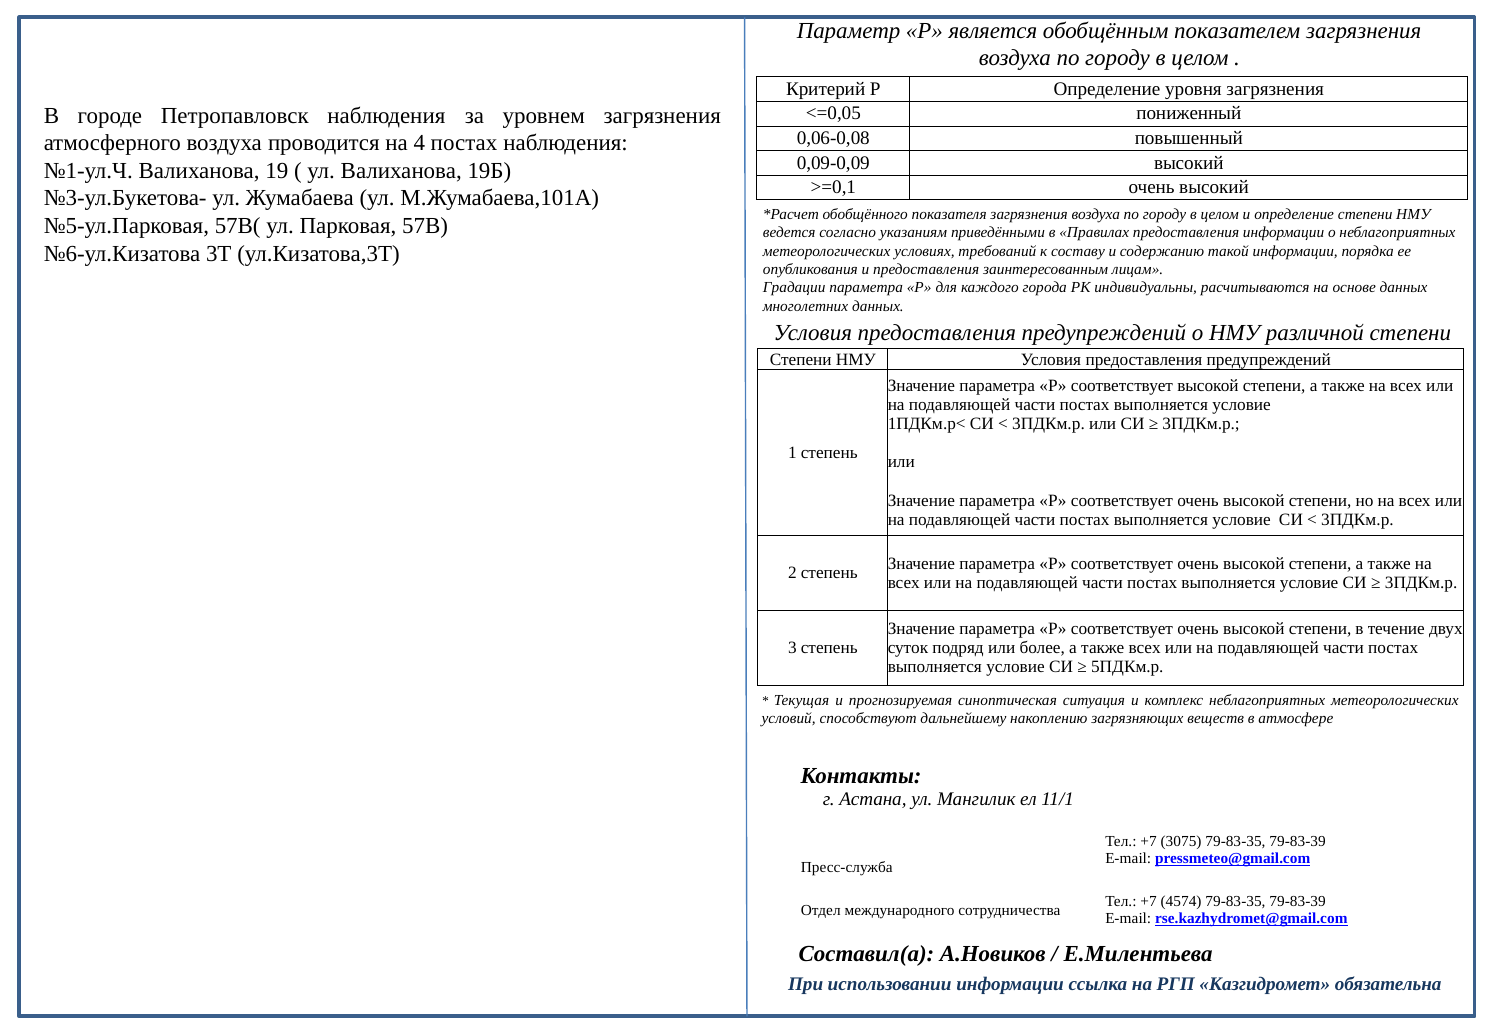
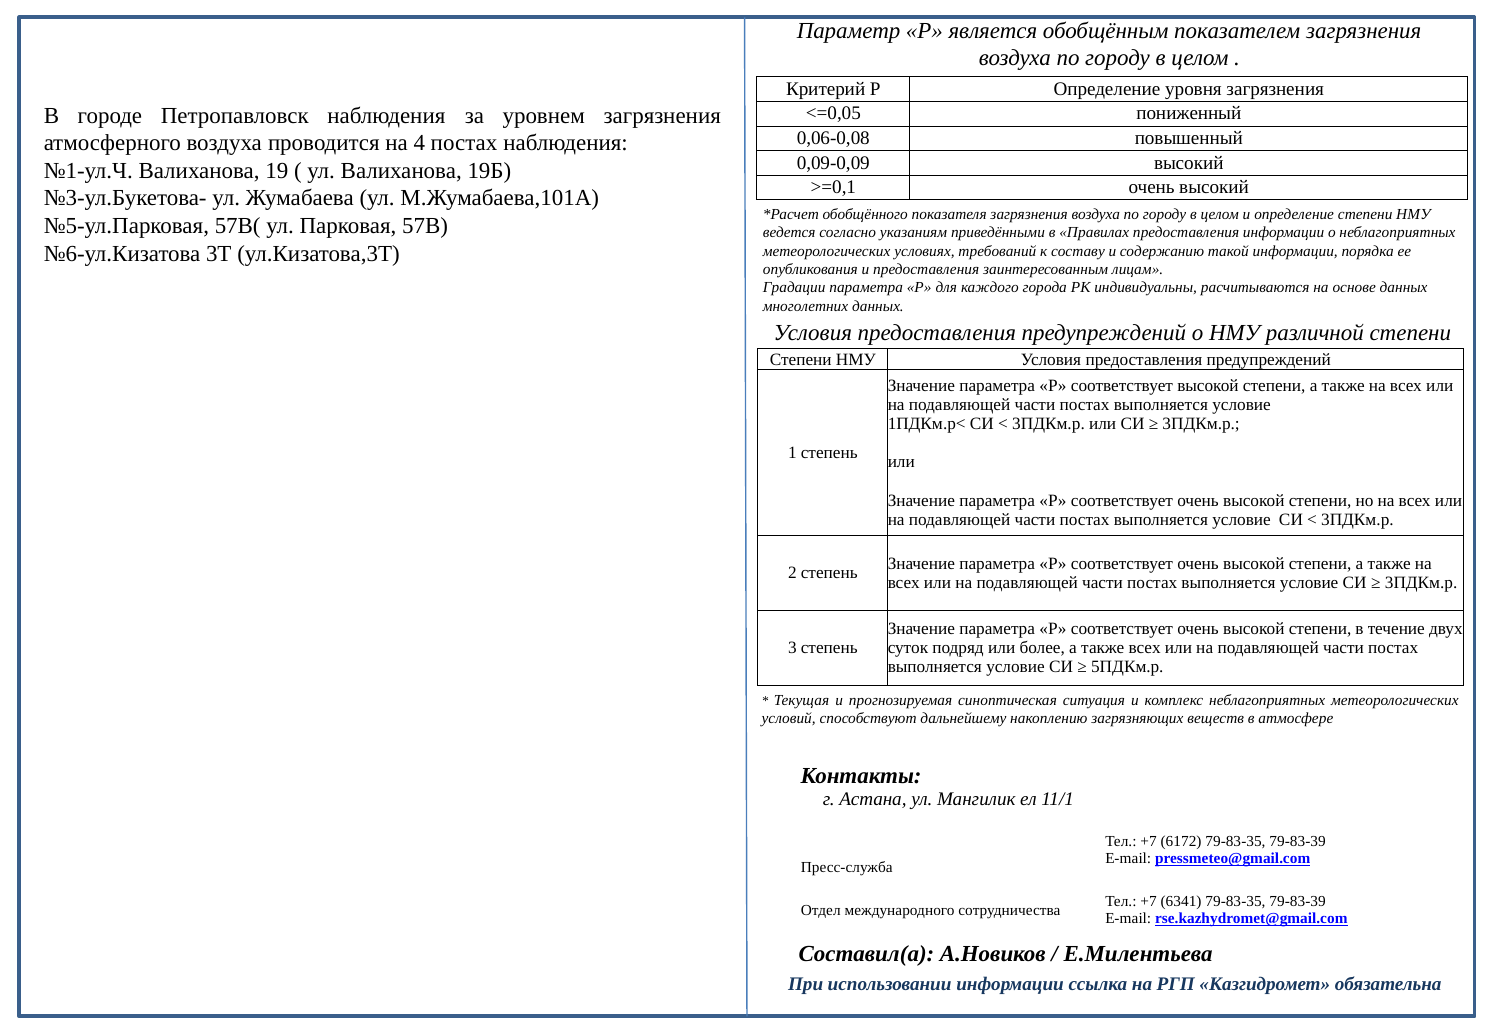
3075: 3075 -> 6172
4574: 4574 -> 6341
